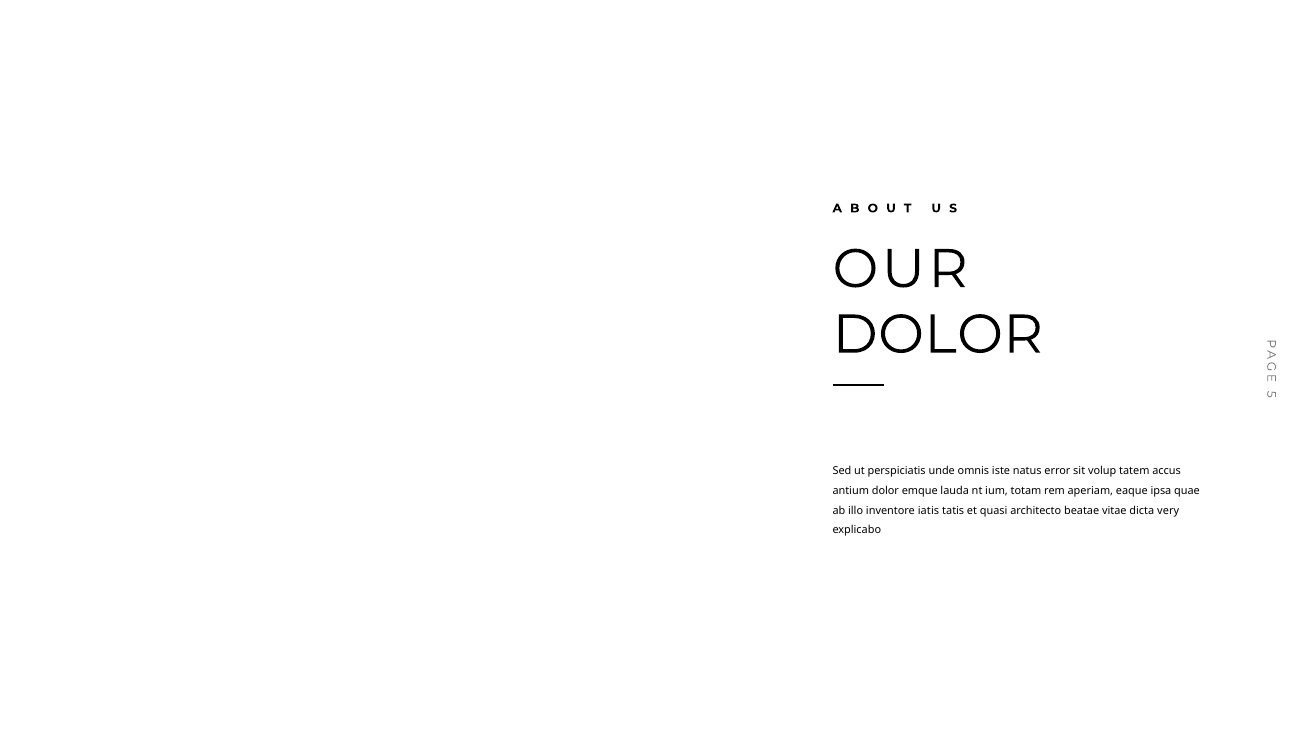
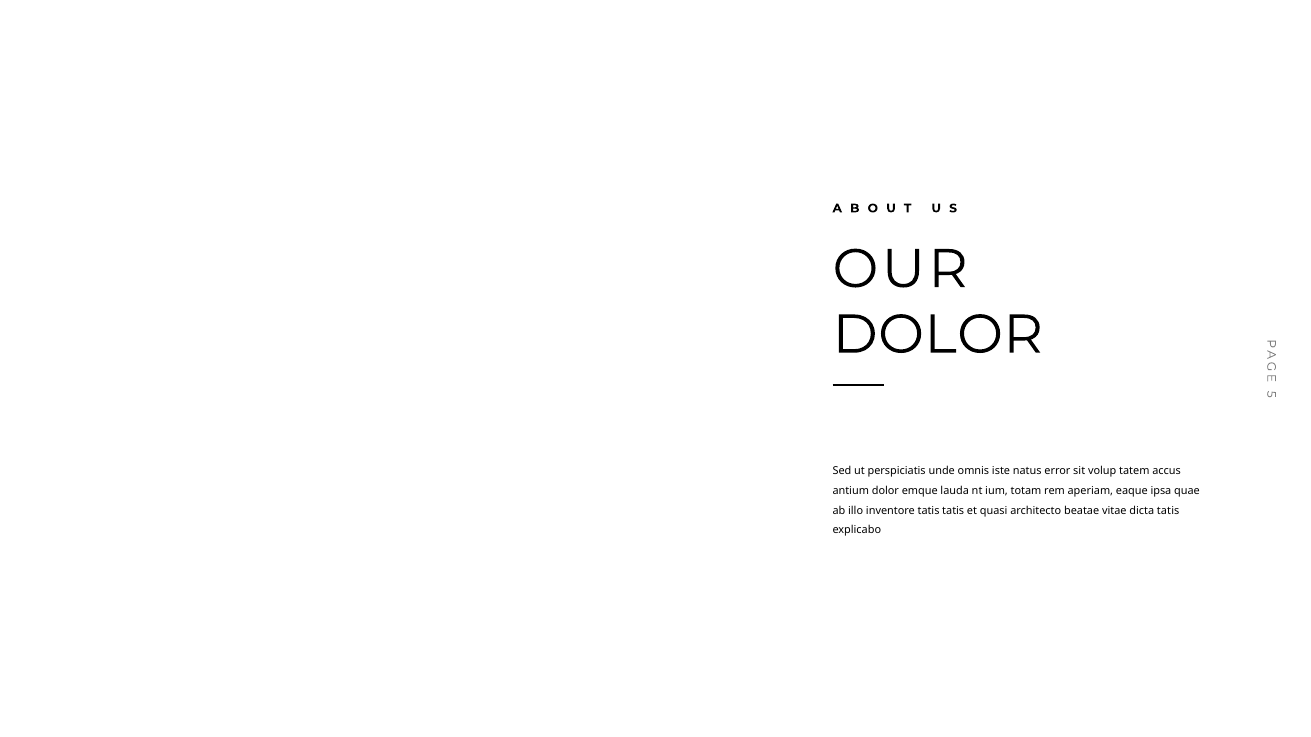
inventore iatis: iatis -> tatis
dicta very: very -> tatis
